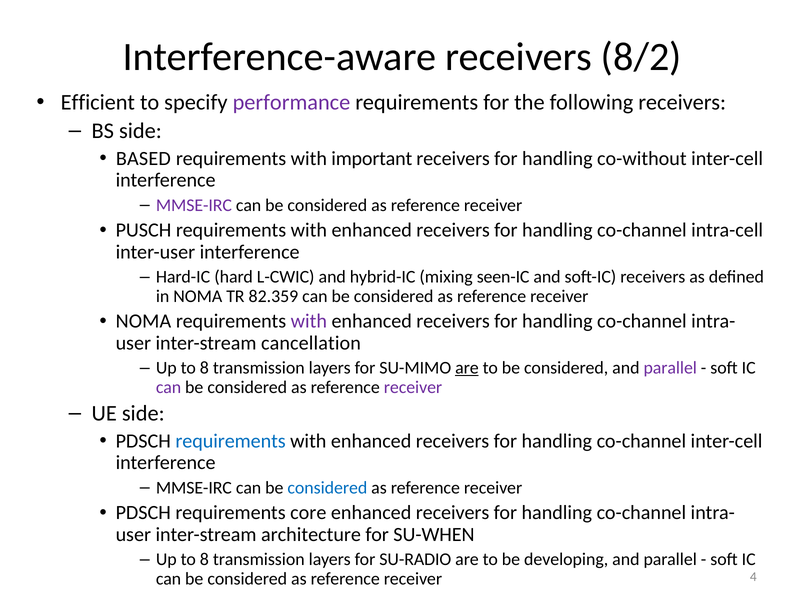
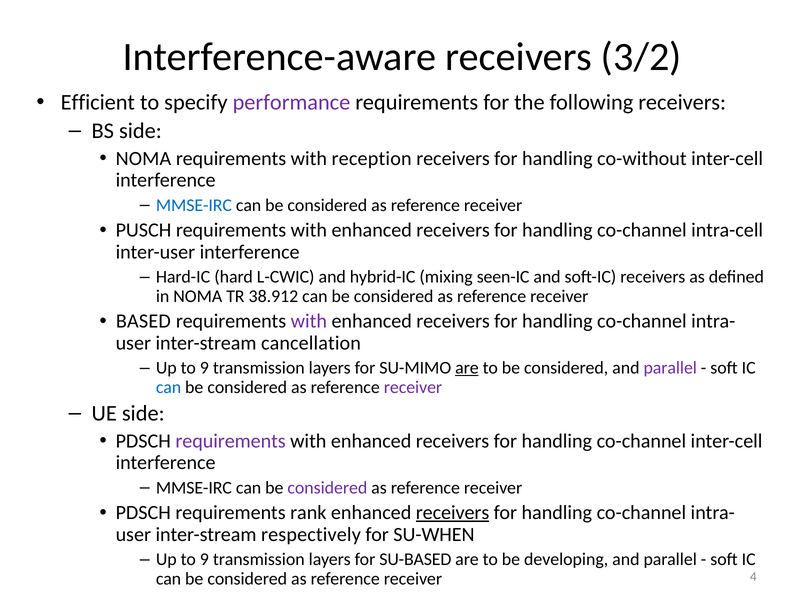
8/2: 8/2 -> 3/2
BASED at (143, 158): BASED -> NOMA
important: important -> reception
MMSE-IRC at (194, 205) colour: purple -> blue
82.359: 82.359 -> 38.912
NOMA at (143, 321): NOMA -> BASED
8 at (204, 368): 8 -> 9
can at (169, 387) colour: purple -> blue
requirements at (231, 441) colour: blue -> purple
considered at (327, 487) colour: blue -> purple
core: core -> rank
receivers at (453, 512) underline: none -> present
architecture: architecture -> respectively
8 at (204, 559): 8 -> 9
SU-RADIO: SU-RADIO -> SU-BASED
